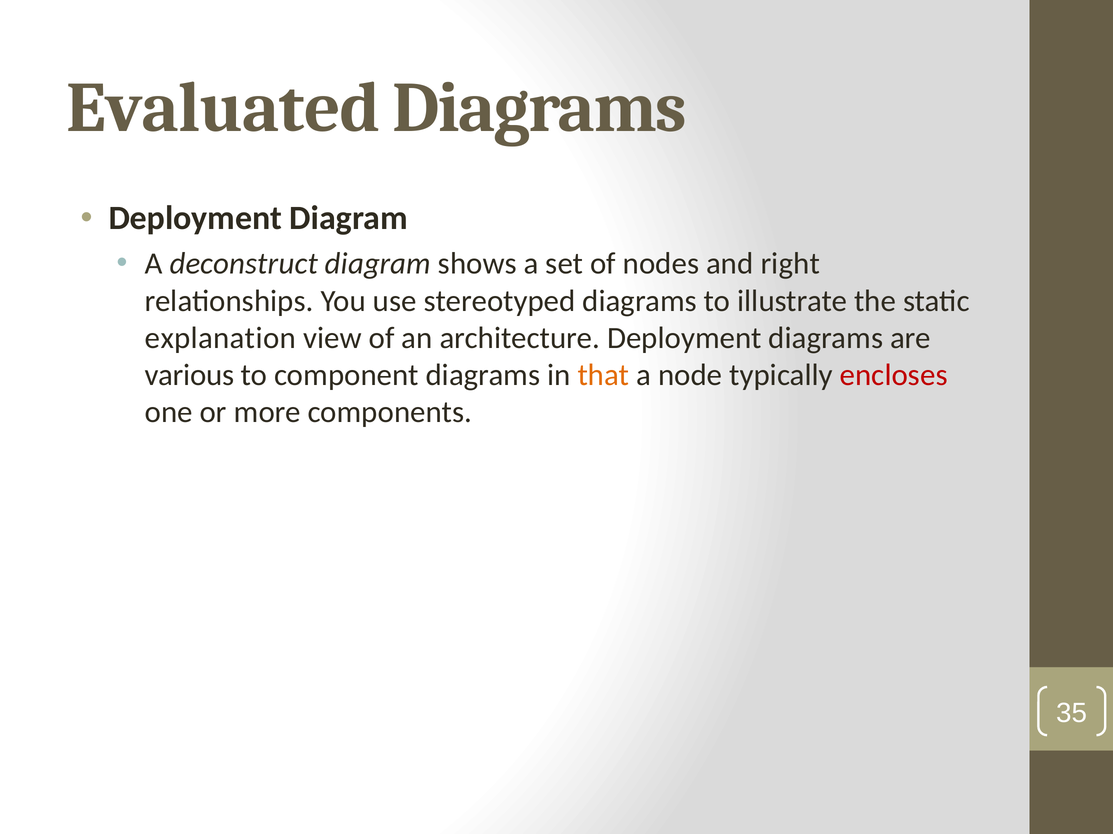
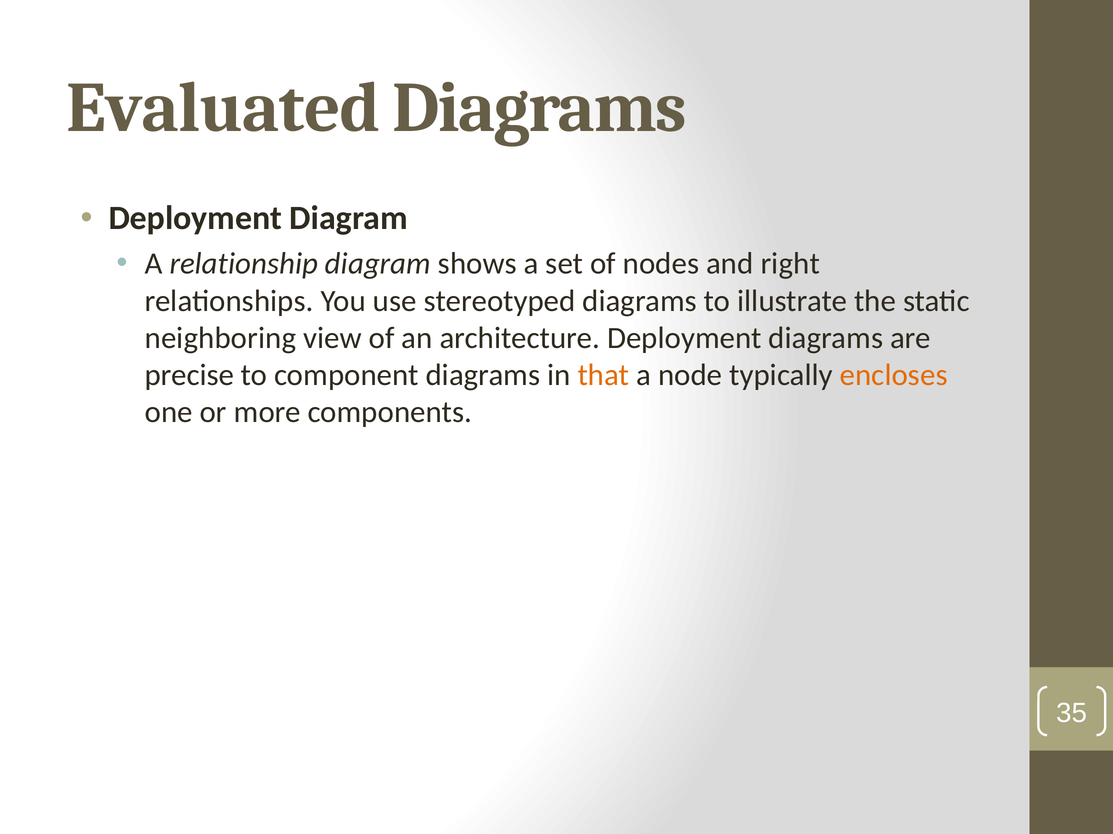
deconstruct: deconstruct -> relationship
explanation: explanation -> neighboring
various: various -> precise
encloses colour: red -> orange
